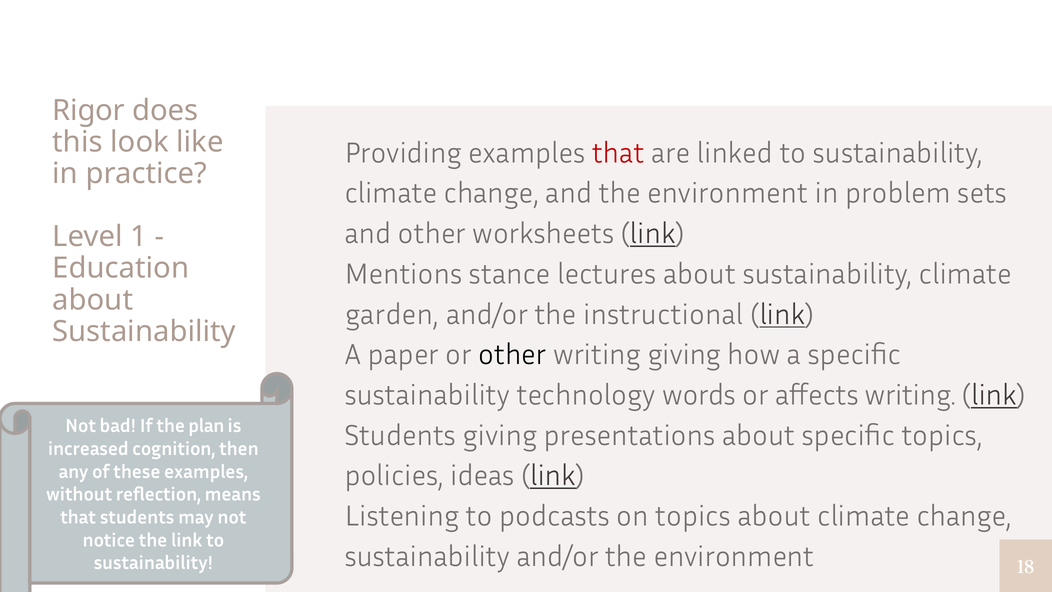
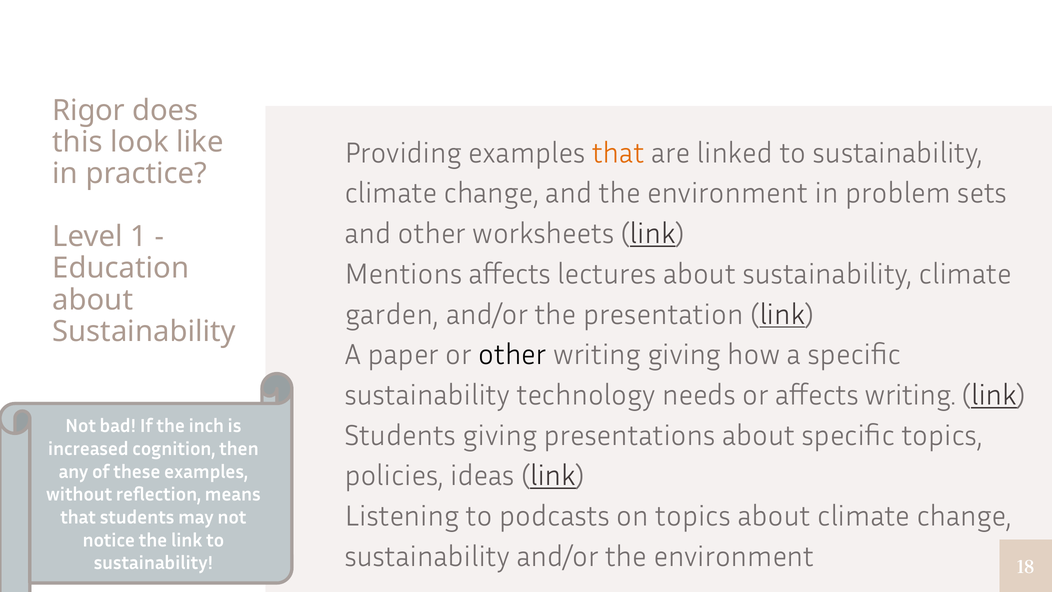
that at (618, 153) colour: red -> orange
stance at (510, 274): stance -> affects
the instructional: instructional -> presentation
words: words -> needs
plan: plan -> inch
